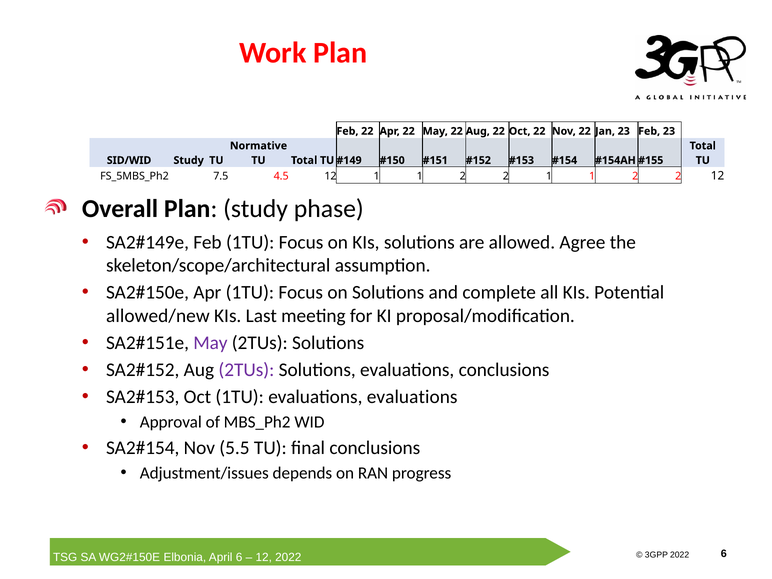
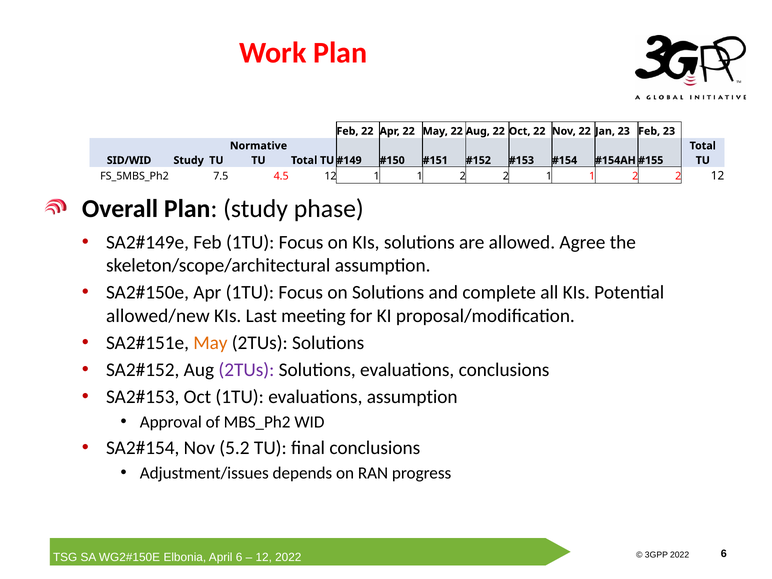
May at (210, 343) colour: purple -> orange
evaluations evaluations: evaluations -> assumption
5.5: 5.5 -> 5.2
